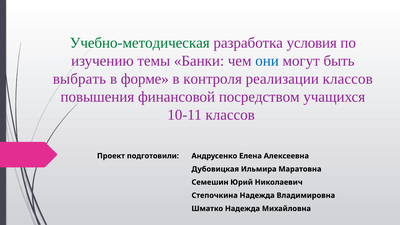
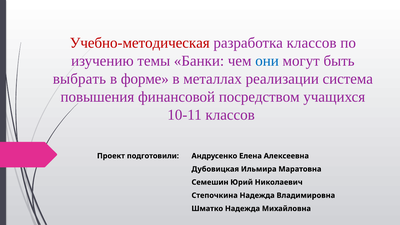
Учебно-методическая colour: green -> red
разработка условия: условия -> классов
контроля: контроля -> металлах
реализации классов: классов -> система
